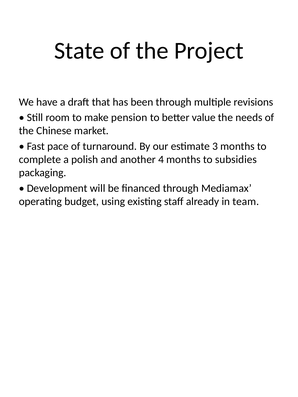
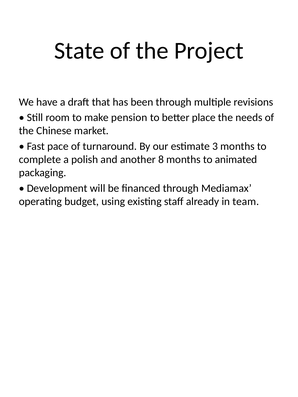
value: value -> place
4: 4 -> 8
subsidies: subsidies -> animated
